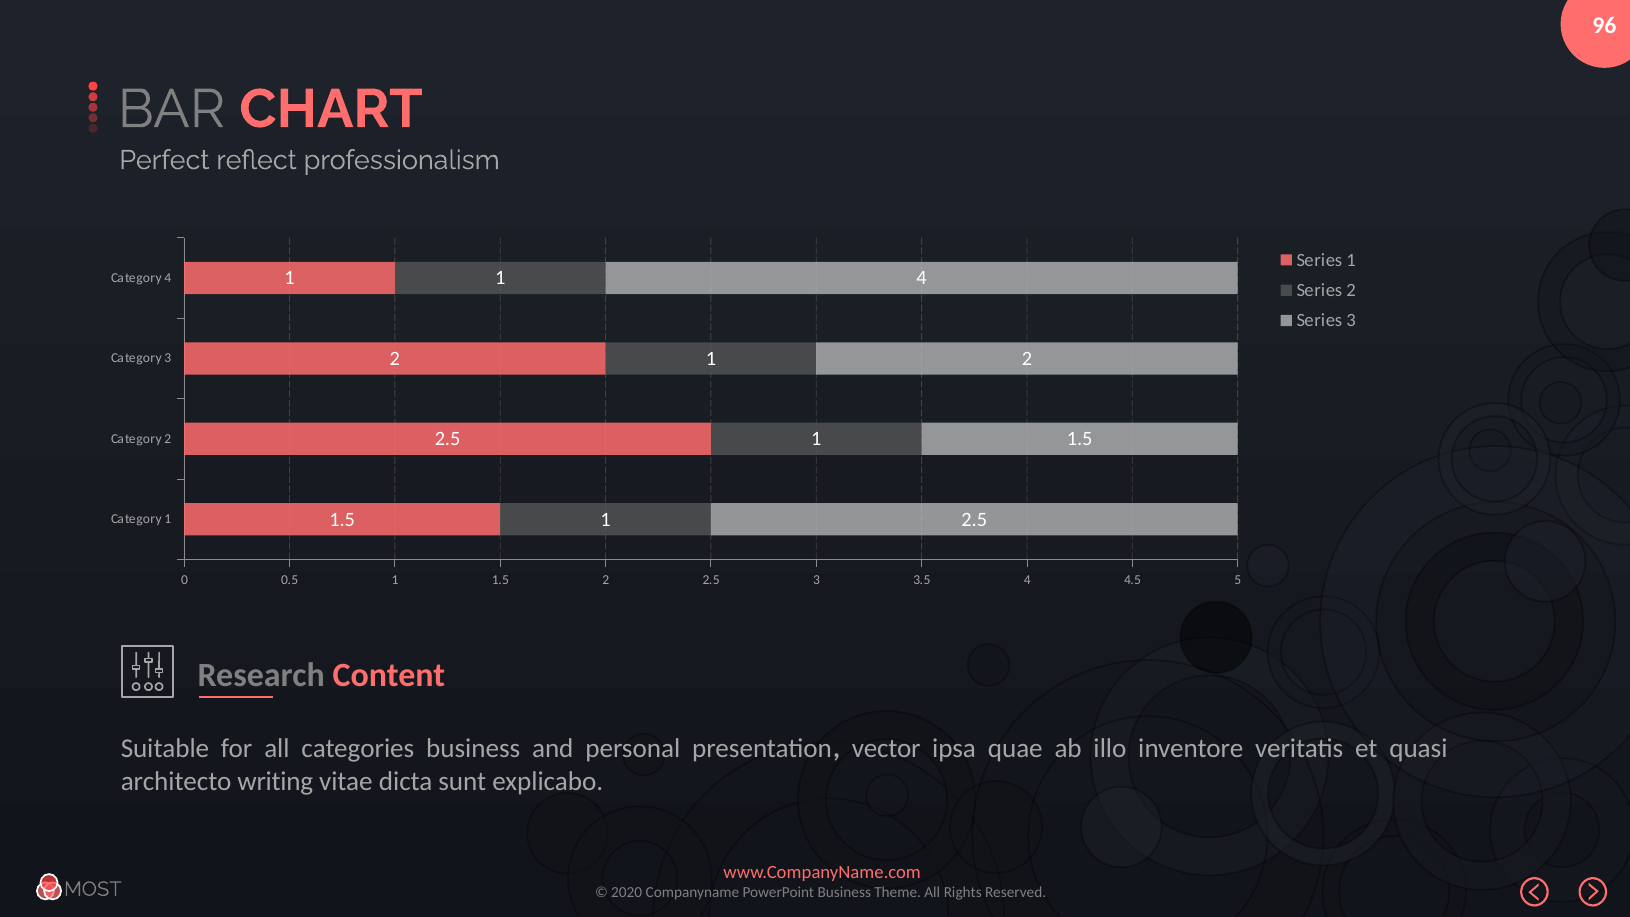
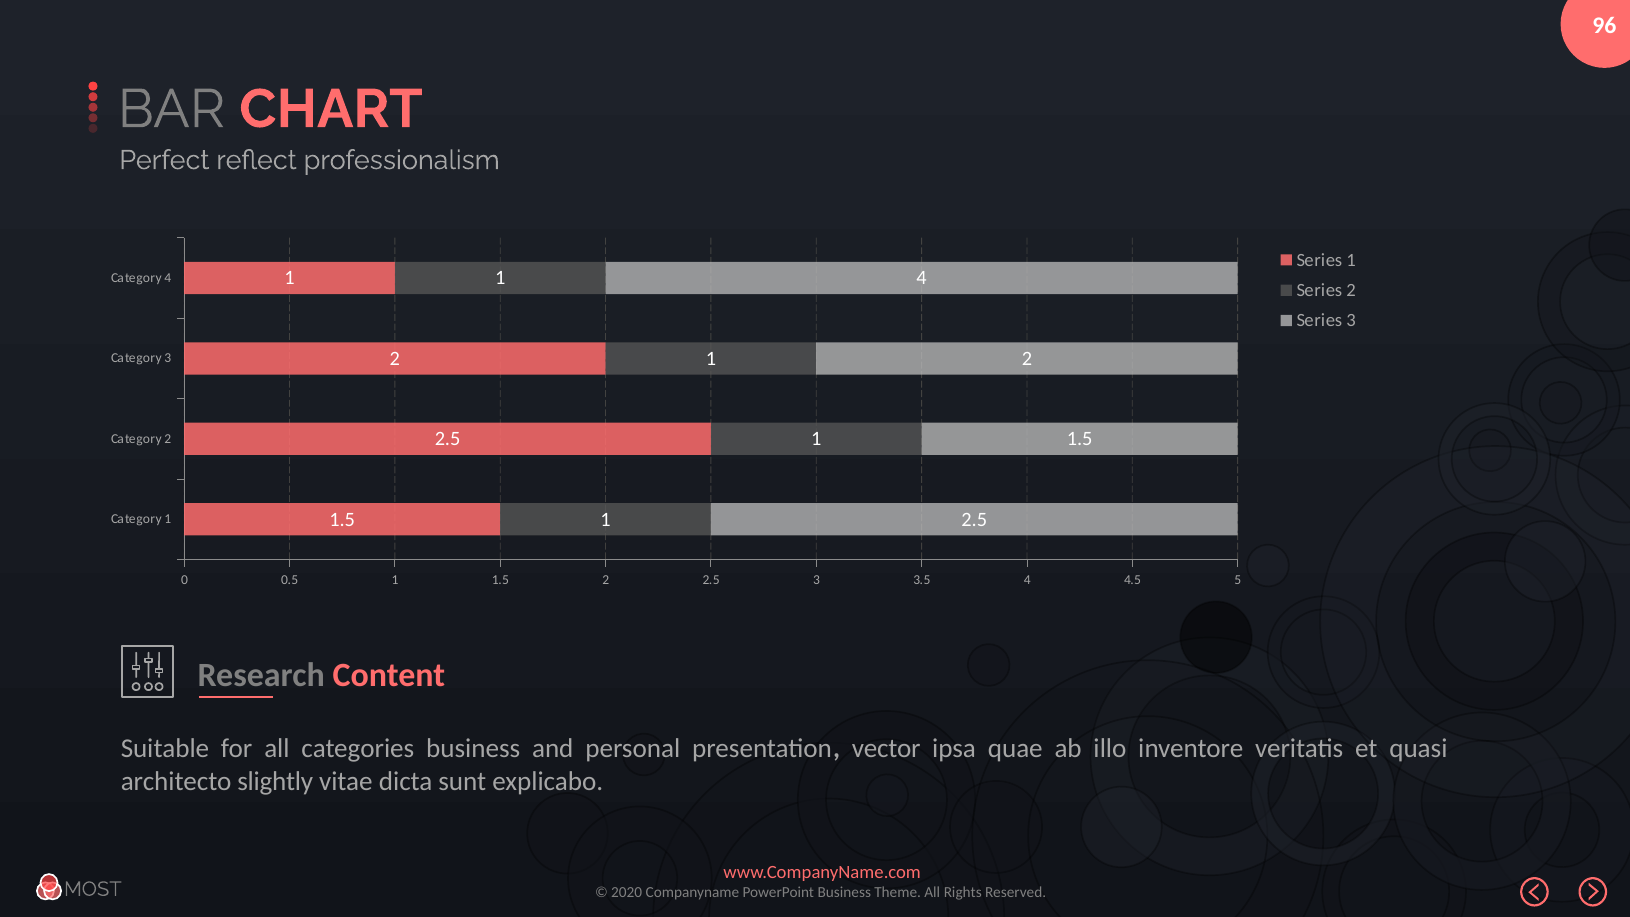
writing: writing -> slightly
